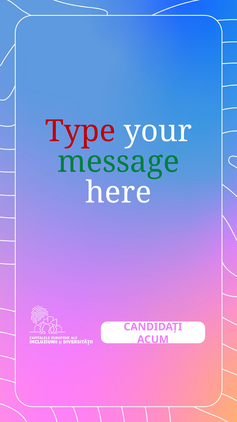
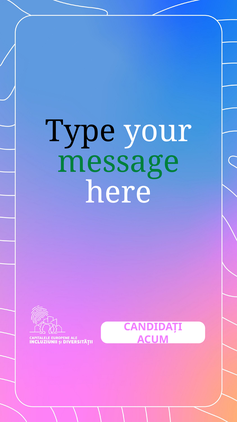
Type colour: red -> black
